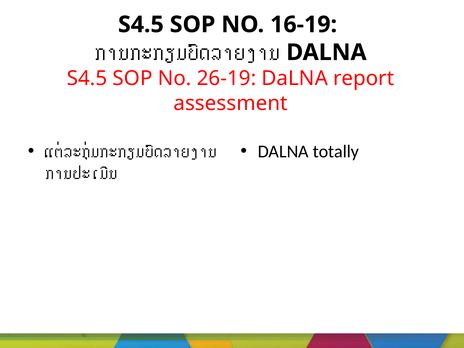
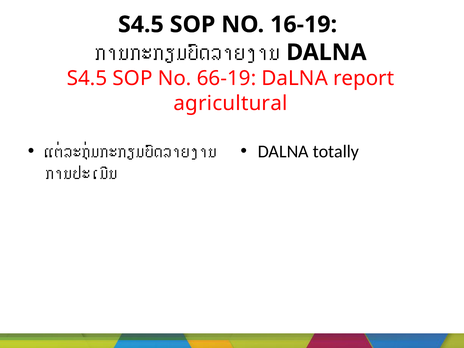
26-19: 26-19 -> 66-19
assessment: assessment -> agricultural
